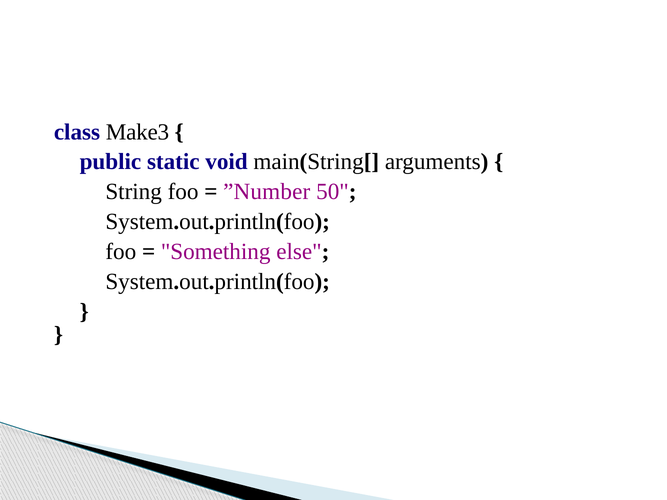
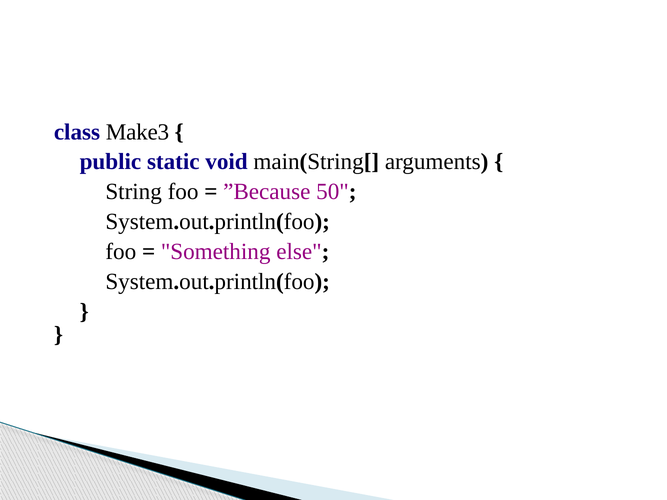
”Number: ”Number -> ”Because
